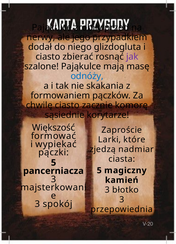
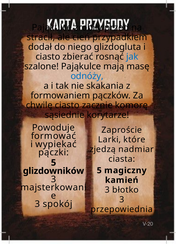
nerwy: nerwy -> stracił
jego: jego -> cień
jak colour: purple -> blue
Większość: Większość -> Powoduje
pancerniacza: pancerniacza -> glizdowników
